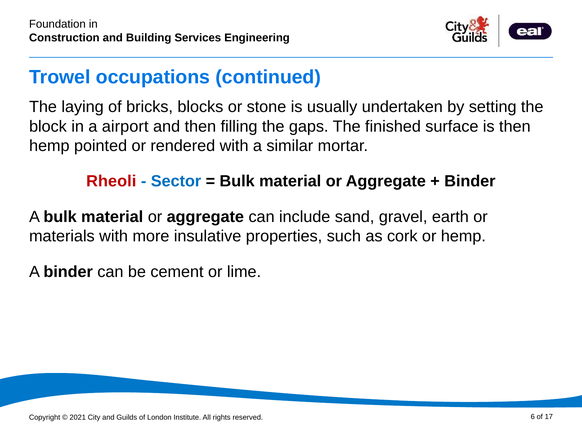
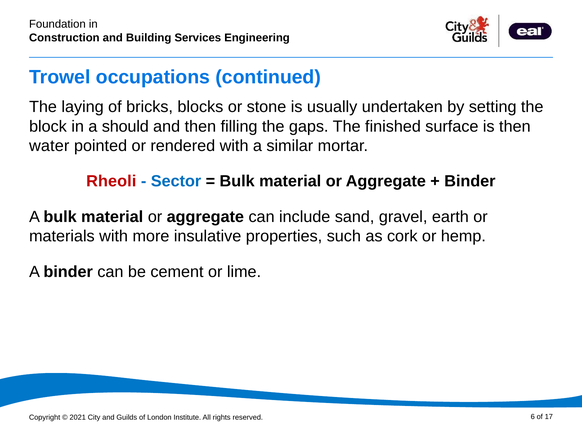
airport: airport -> should
hemp at (49, 146): hemp -> water
